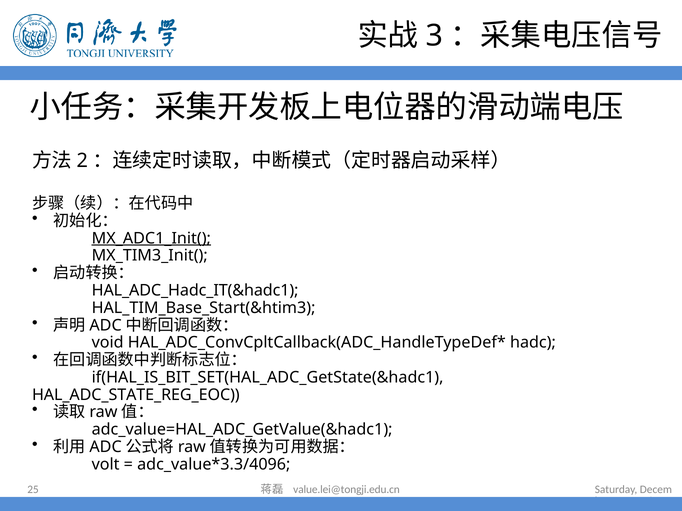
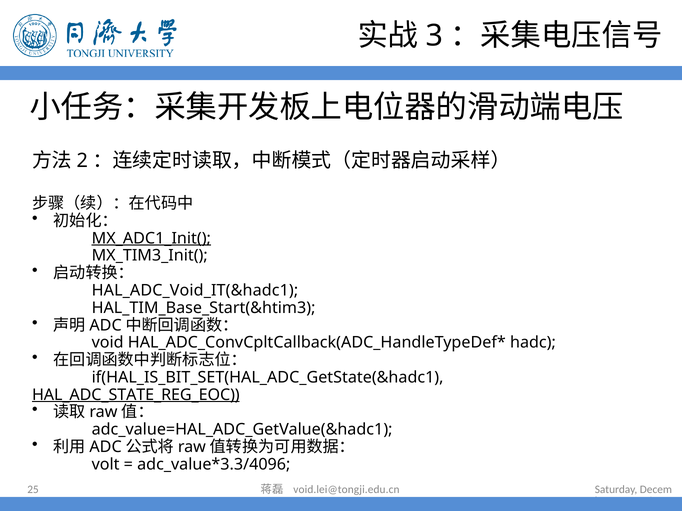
HAL_ADC_Hadc_IT(&hadc1: HAL_ADC_Hadc_IT(&hadc1 -> HAL_ADC_Void_IT(&hadc1
HAL_ADC_STATE_REG_EOC underline: none -> present
value.lei@tongji.edu.cn: value.lei@tongji.edu.cn -> void.lei@tongji.edu.cn
